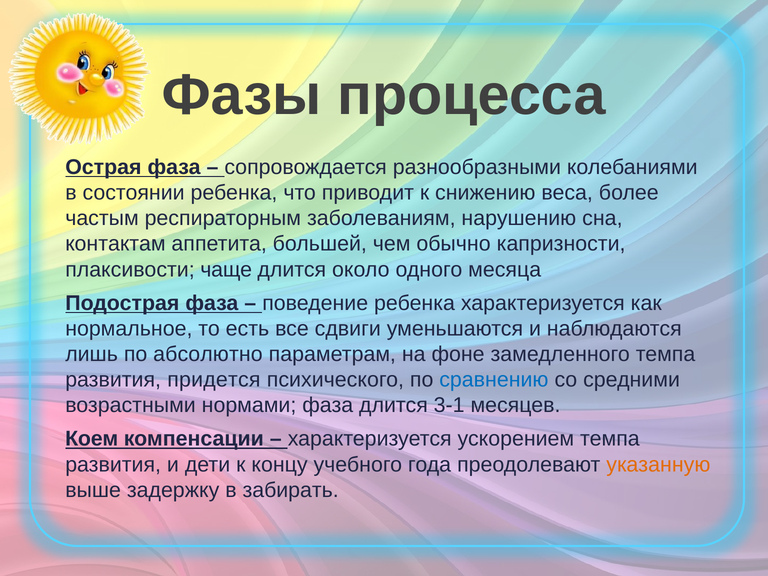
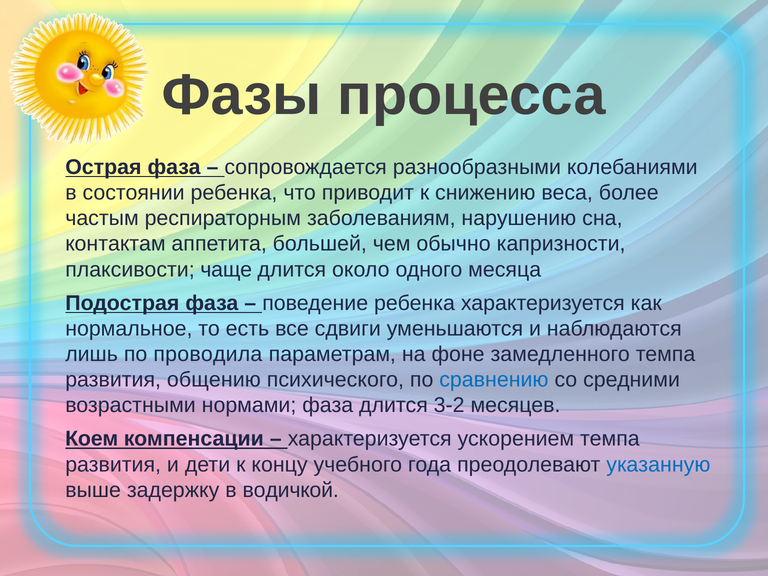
абсолютно: абсолютно -> проводила
придется: придется -> общению
3-1: 3-1 -> 3-2
указанную colour: orange -> blue
забирать: забирать -> водичкой
